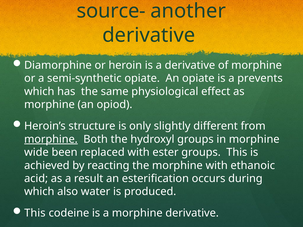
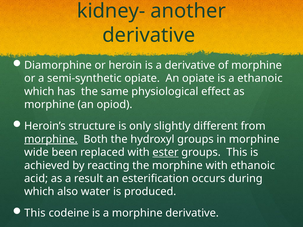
source-: source- -> kidney-
a prevents: prevents -> ethanoic
ester underline: none -> present
